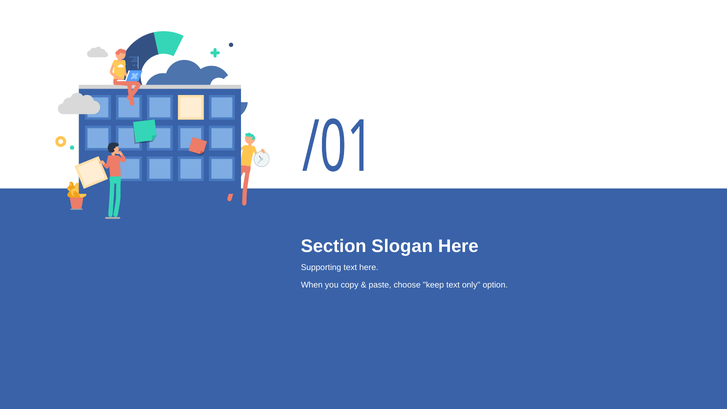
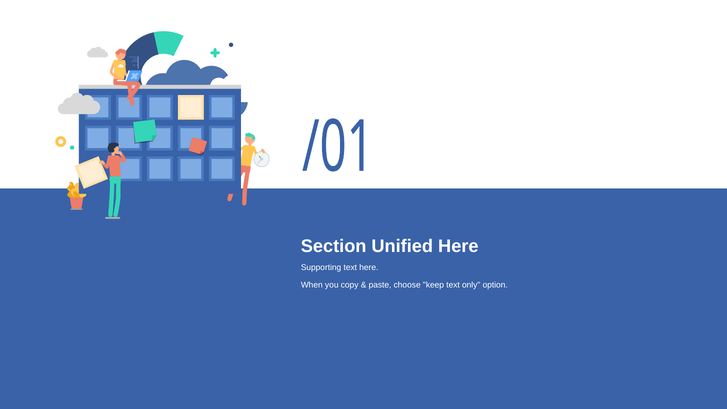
Slogan: Slogan -> Unified
